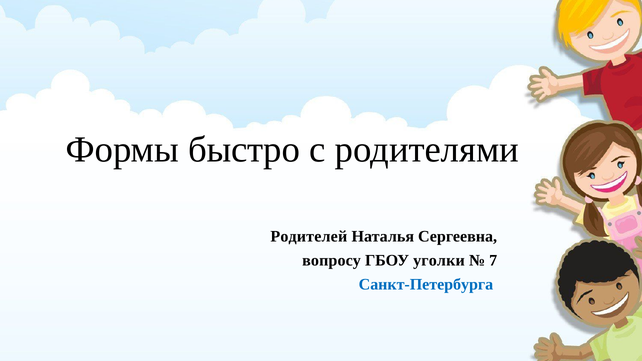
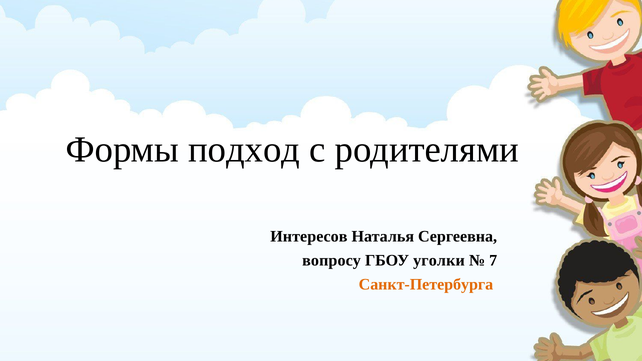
быстро: быстро -> подход
Родителей: Родителей -> Интересов
Санкт-Петербурга colour: blue -> orange
